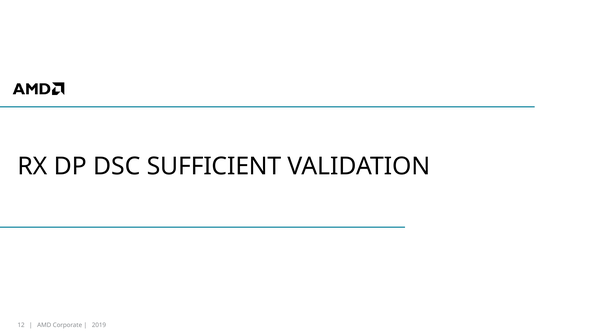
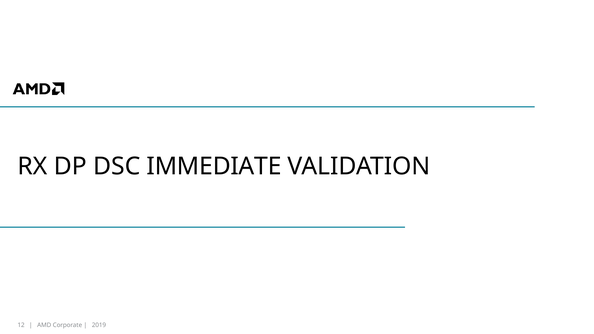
SUFFICIENT: SUFFICIENT -> IMMEDIATE
